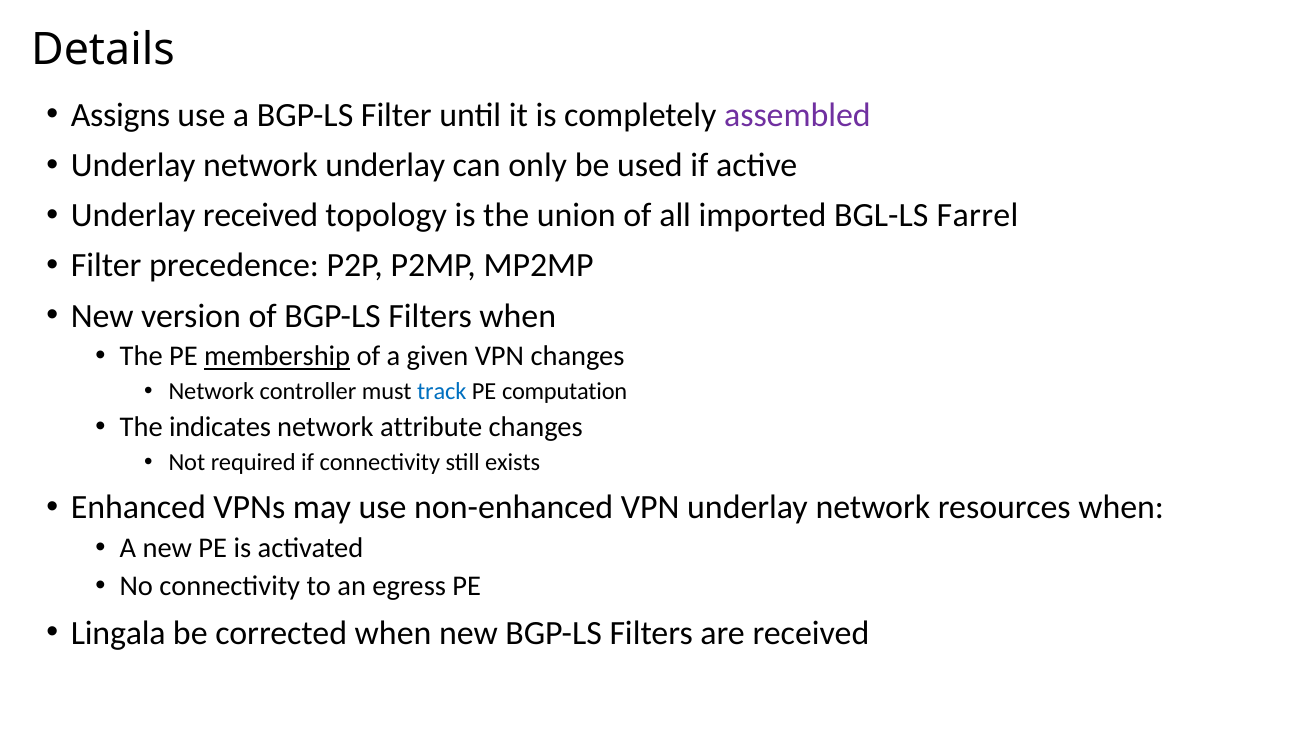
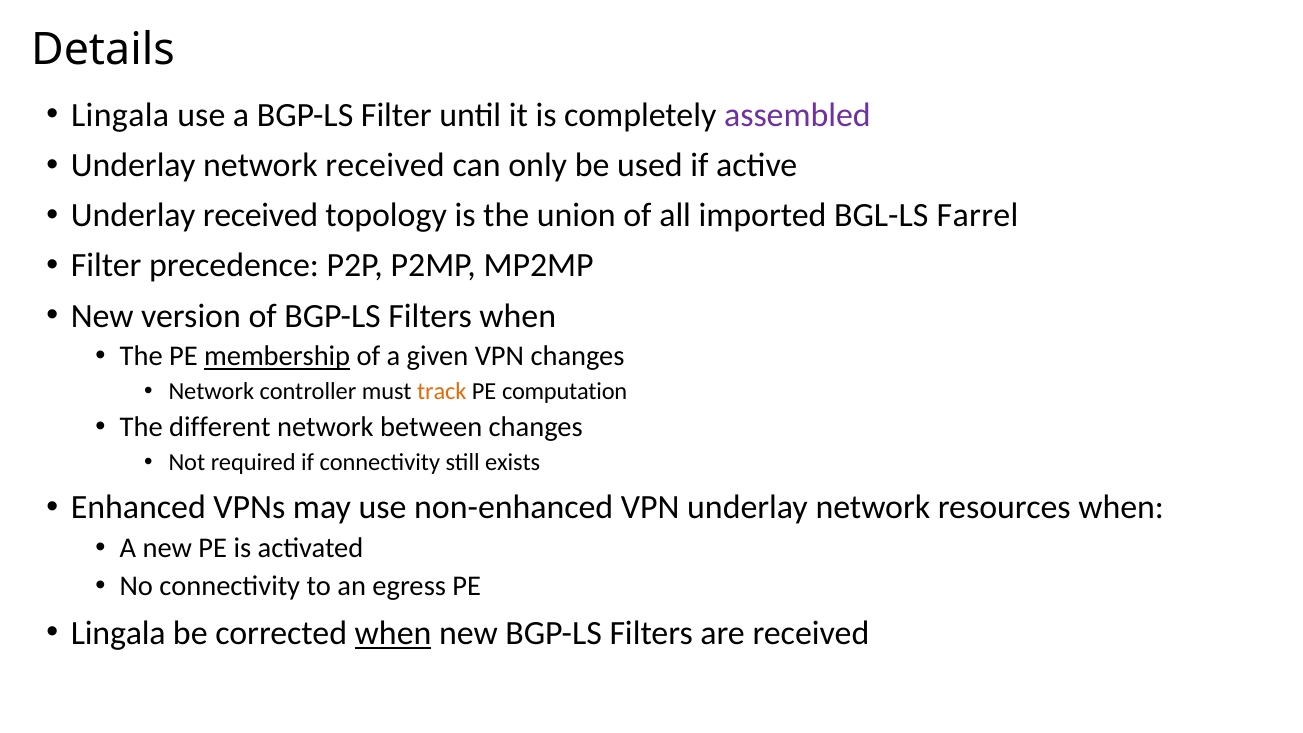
Assigns at (120, 115): Assigns -> Lingala
network underlay: underlay -> received
track colour: blue -> orange
indicates: indicates -> different
attribute: attribute -> between
when at (393, 633) underline: none -> present
